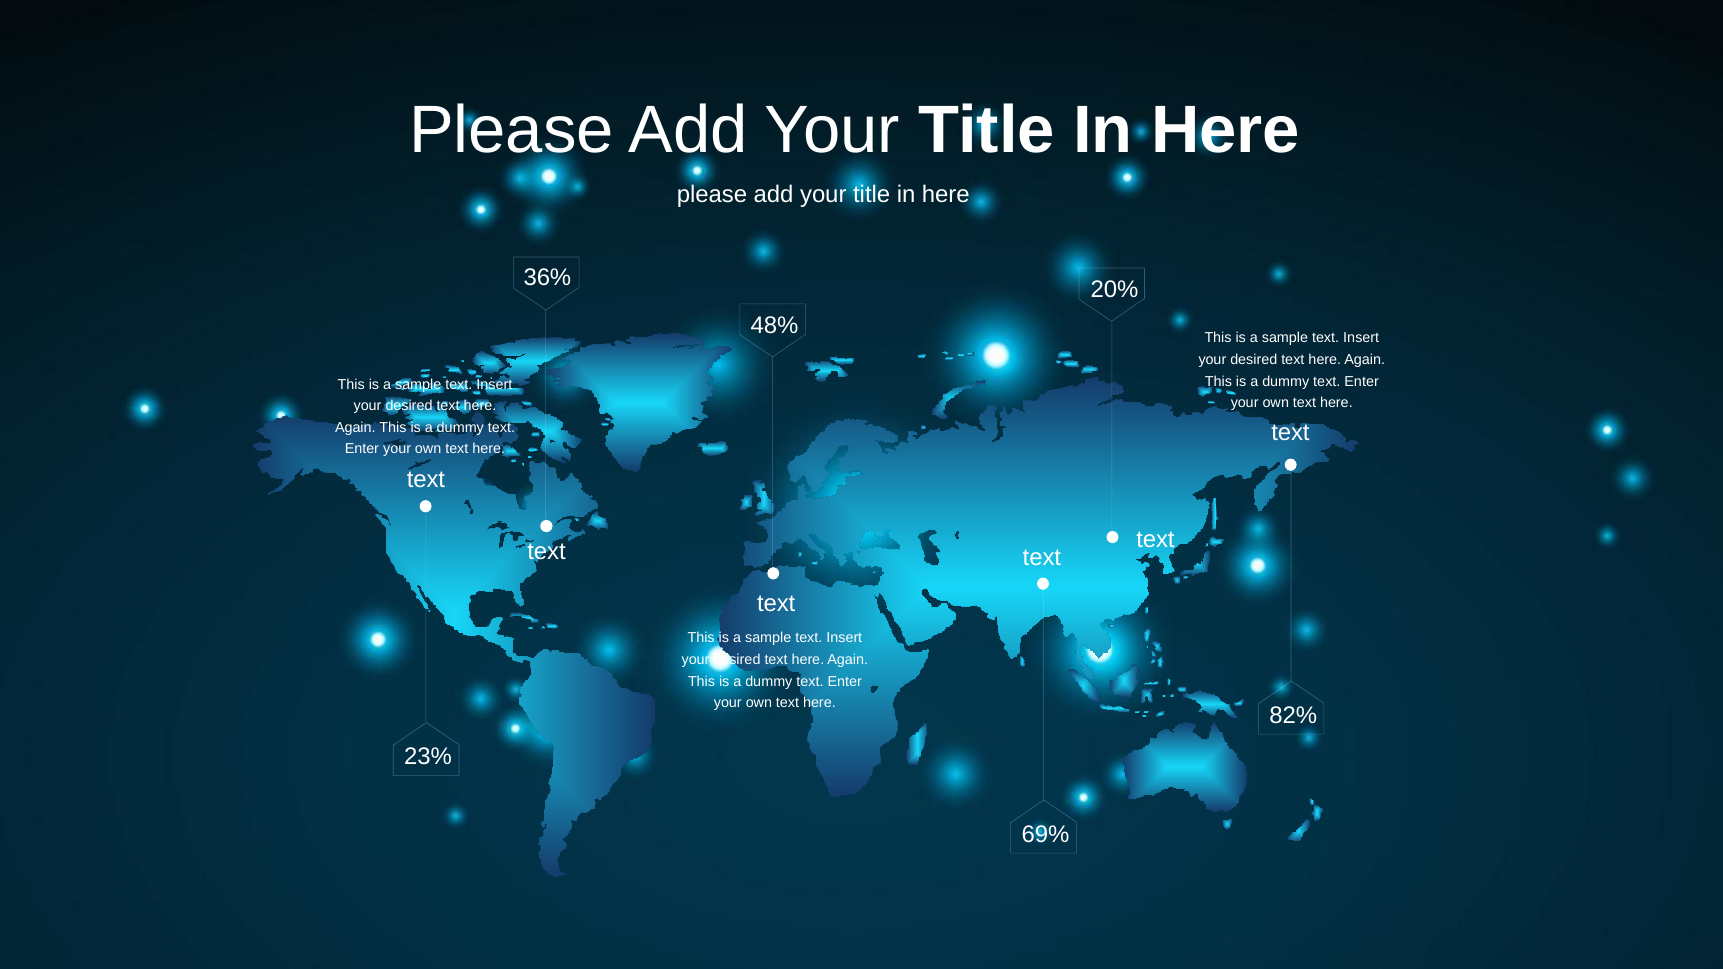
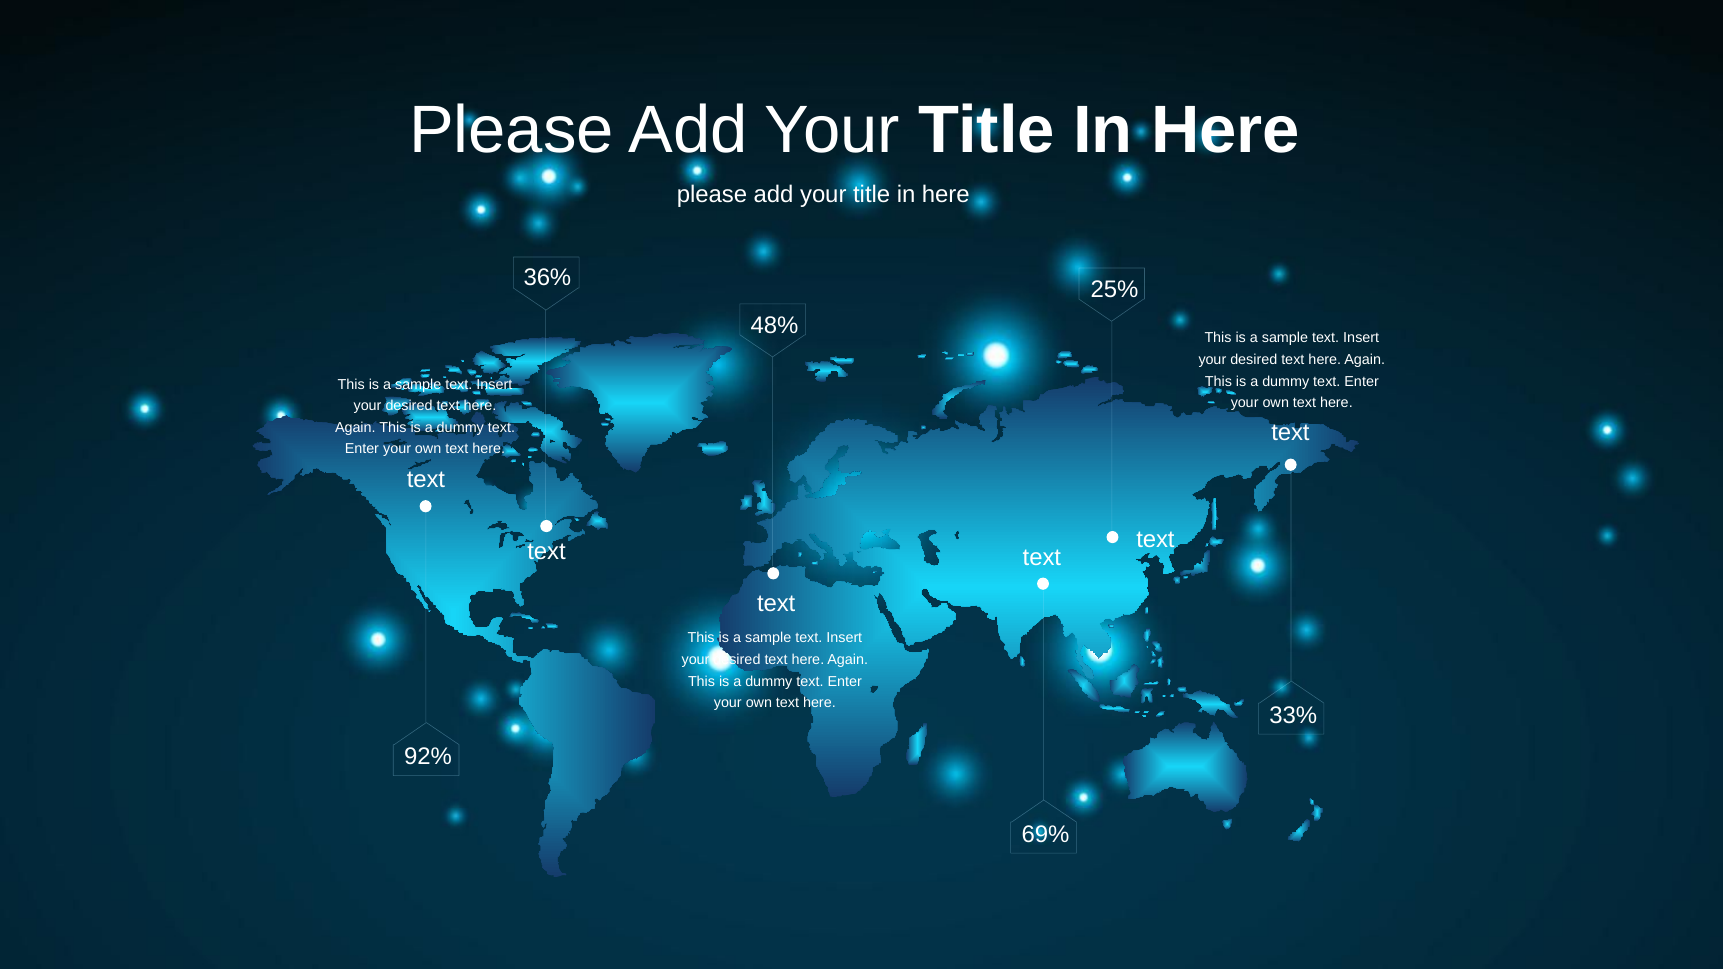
20%: 20% -> 25%
82%: 82% -> 33%
23%: 23% -> 92%
